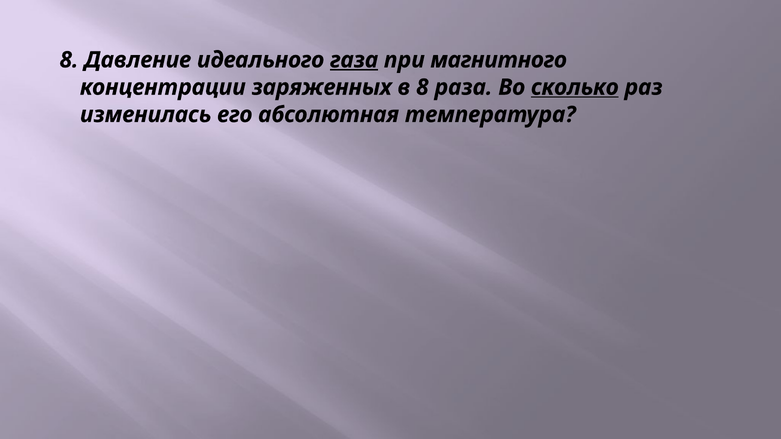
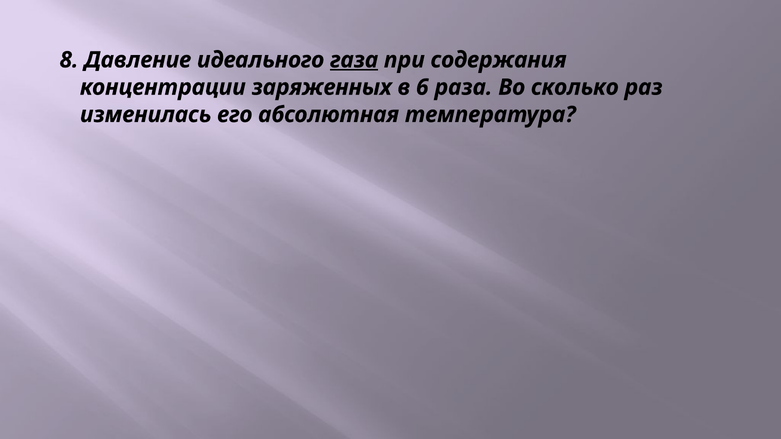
магнитного: магнитного -> содержания
в 8: 8 -> 6
сколько underline: present -> none
